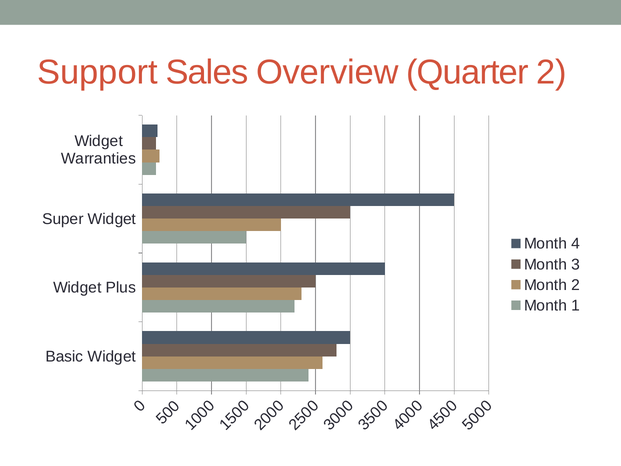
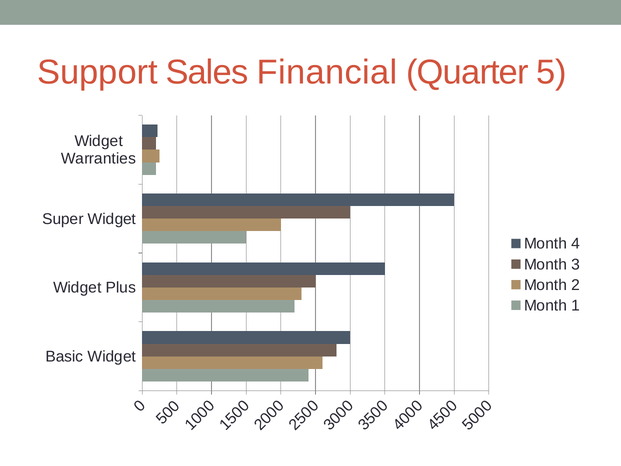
Overview: Overview -> Financial
Quarter 2: 2 -> 5
